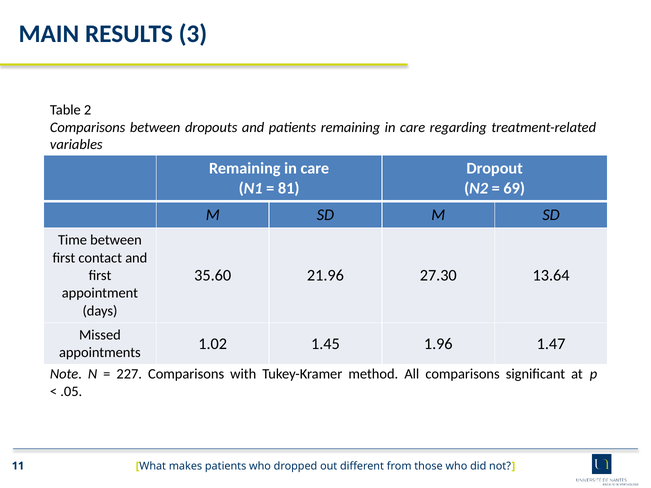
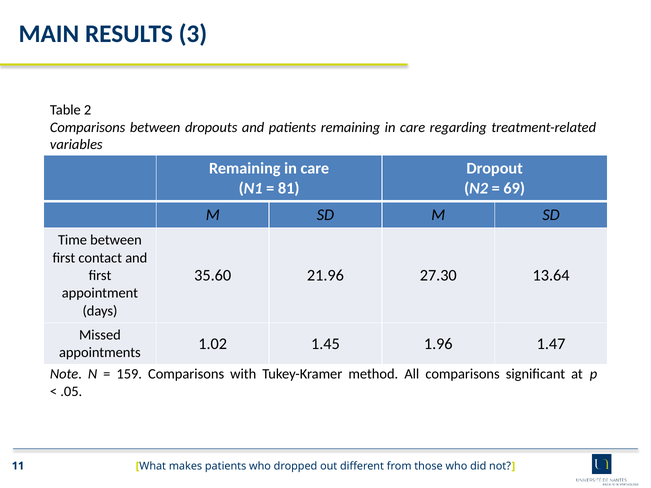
227: 227 -> 159
